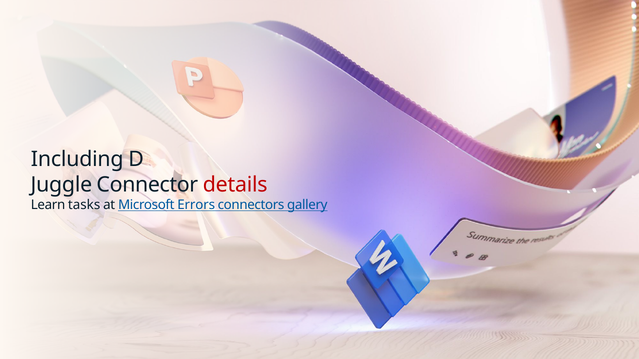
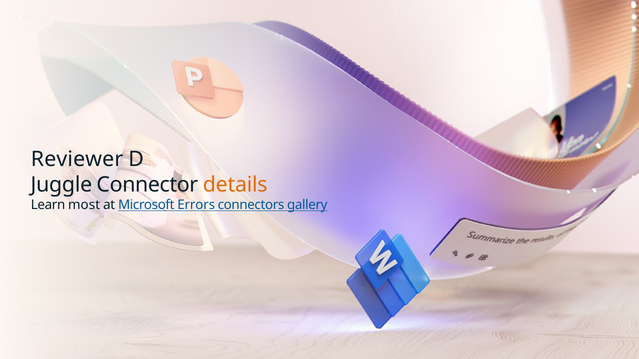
Including: Including -> Reviewer
details colour: red -> orange
tasks: tasks -> most
